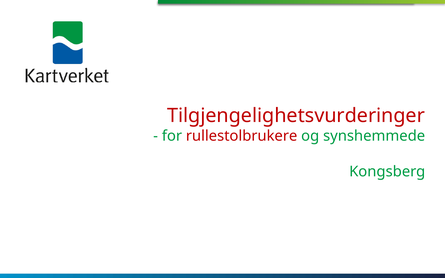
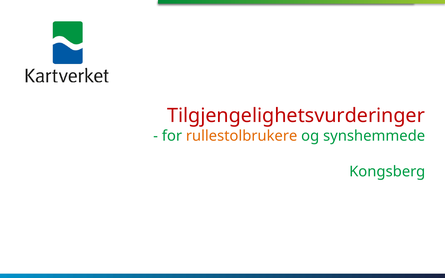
rullestolbrukere colour: red -> orange
